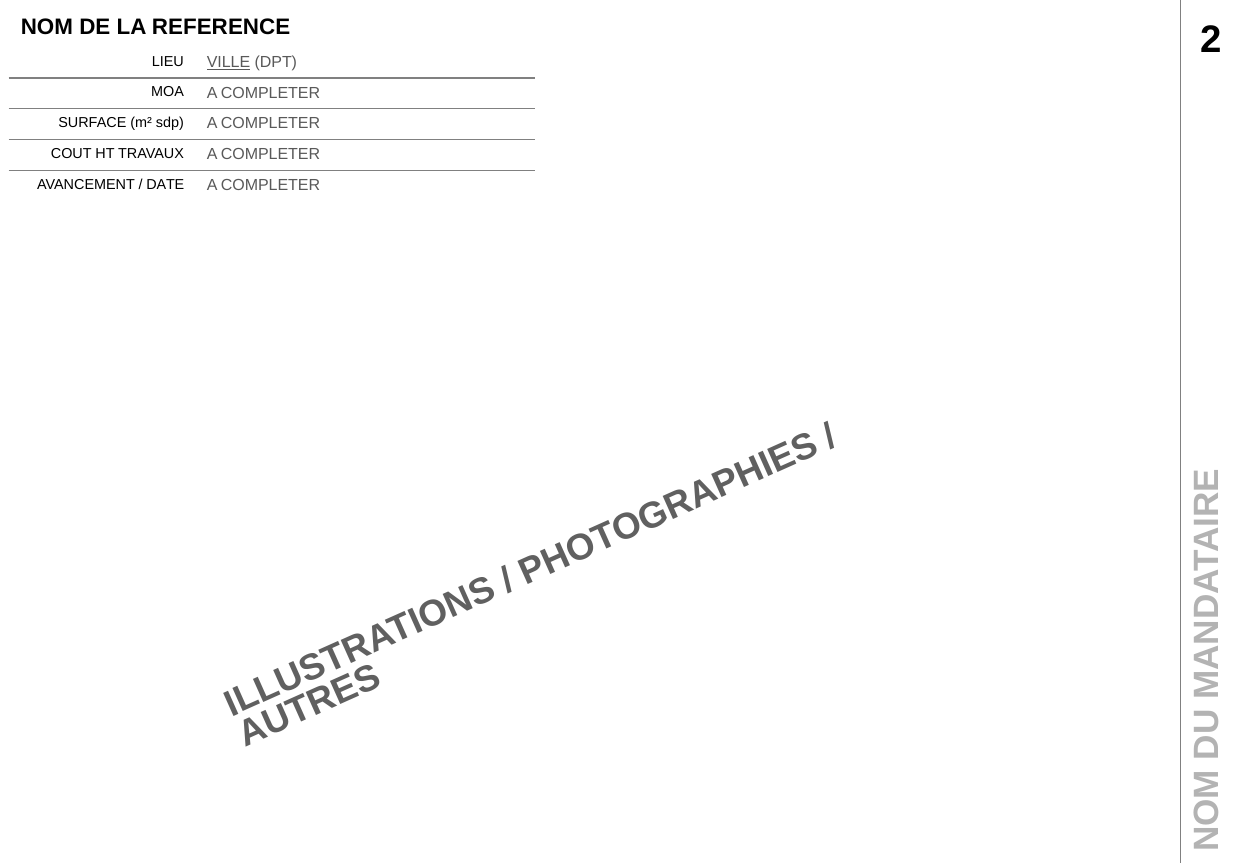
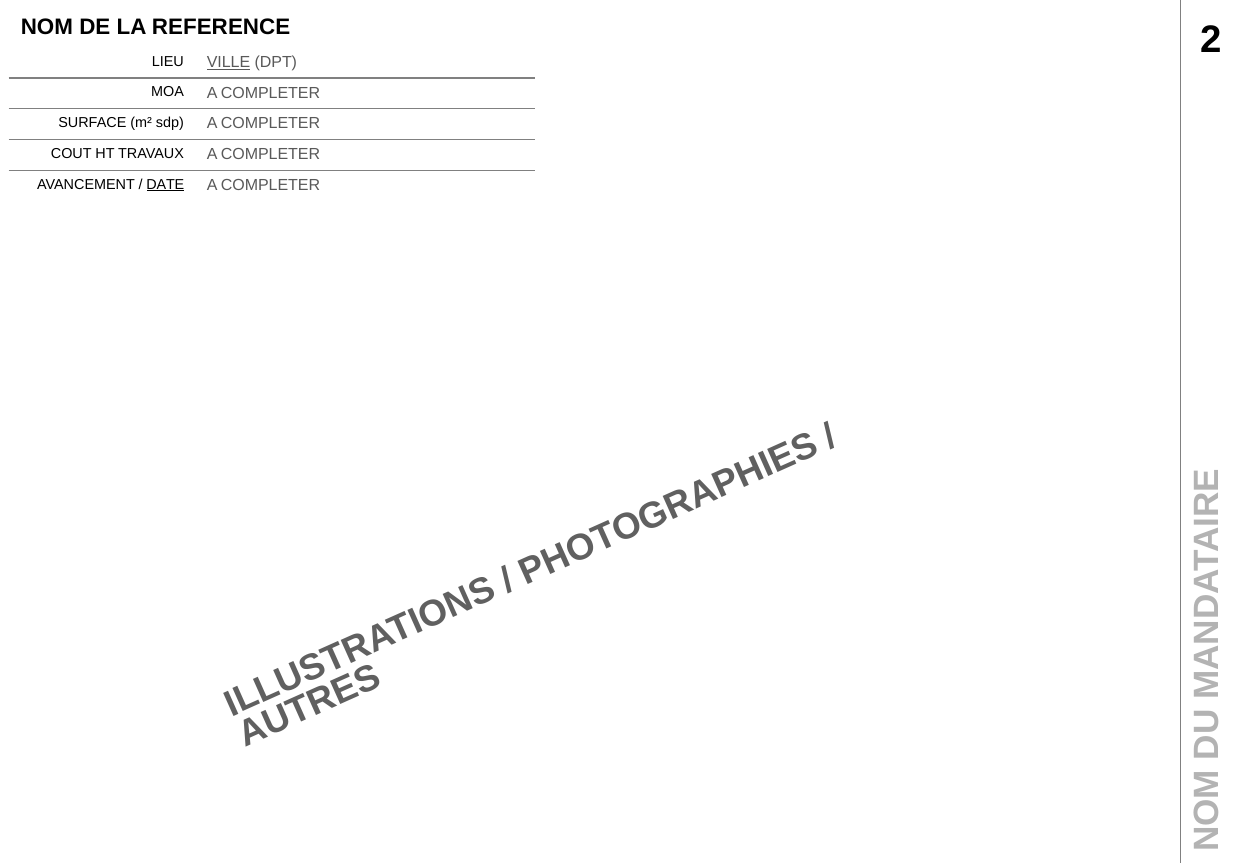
DATE underline: none -> present
